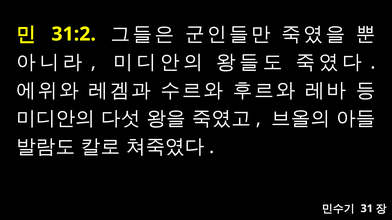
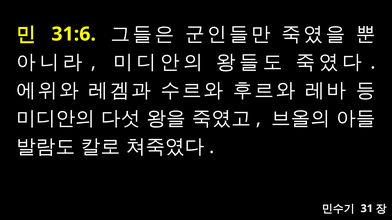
31:2: 31:2 -> 31:6
